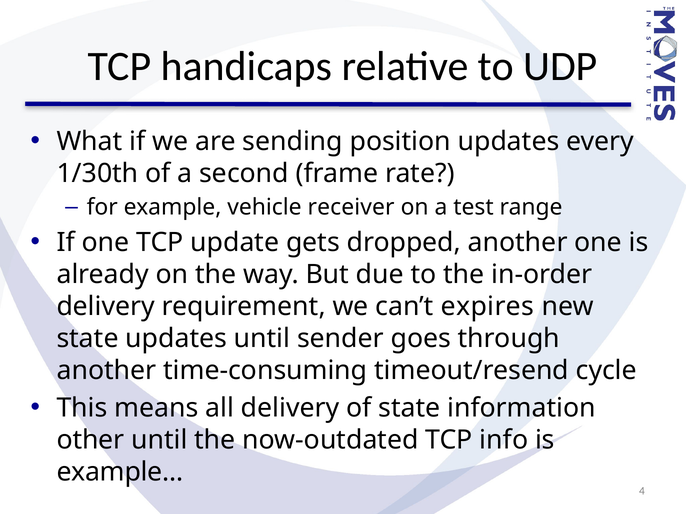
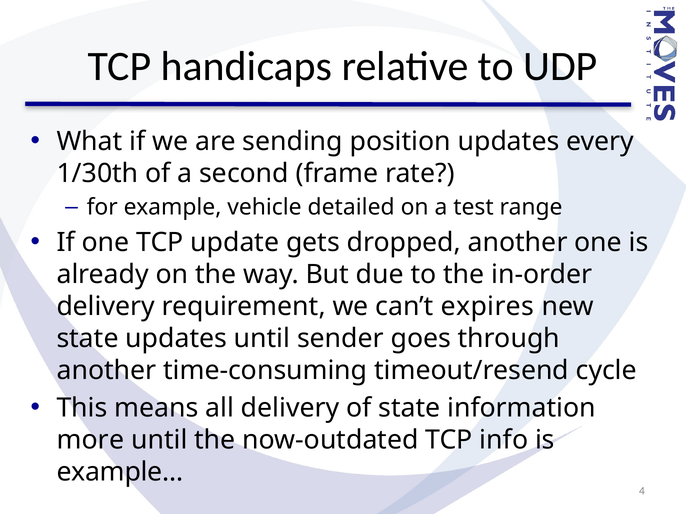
receiver: receiver -> detailed
other: other -> more
